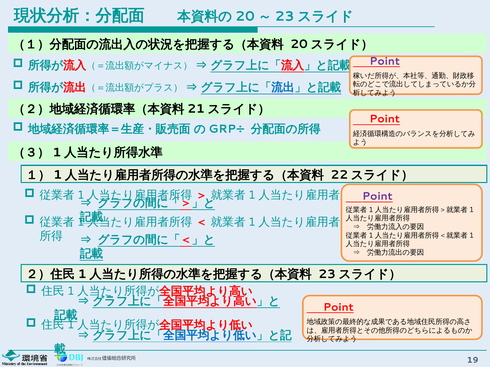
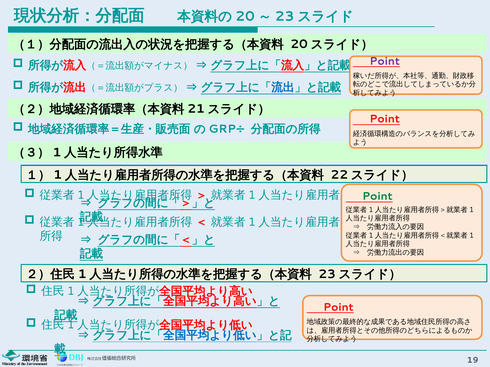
Point at (377, 197) colour: purple -> green
